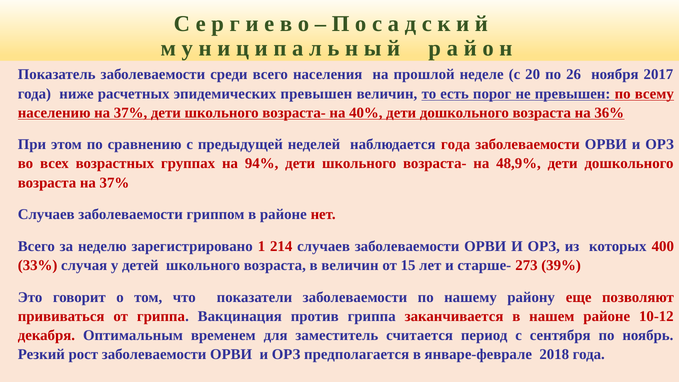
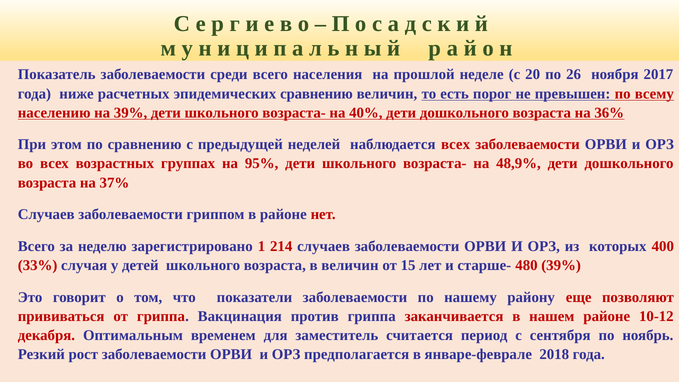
эпидемических превышен: превышен -> сравнению
населению на 37%: 37% -> 39%
наблюдается года: года -> всех
94%: 94% -> 95%
273: 273 -> 480
